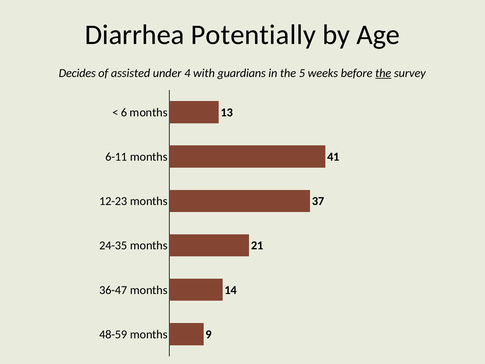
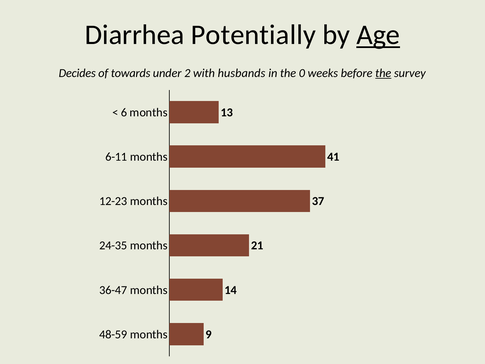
Age underline: none -> present
assisted: assisted -> towards
4: 4 -> 2
guardians: guardians -> husbands
5: 5 -> 0
